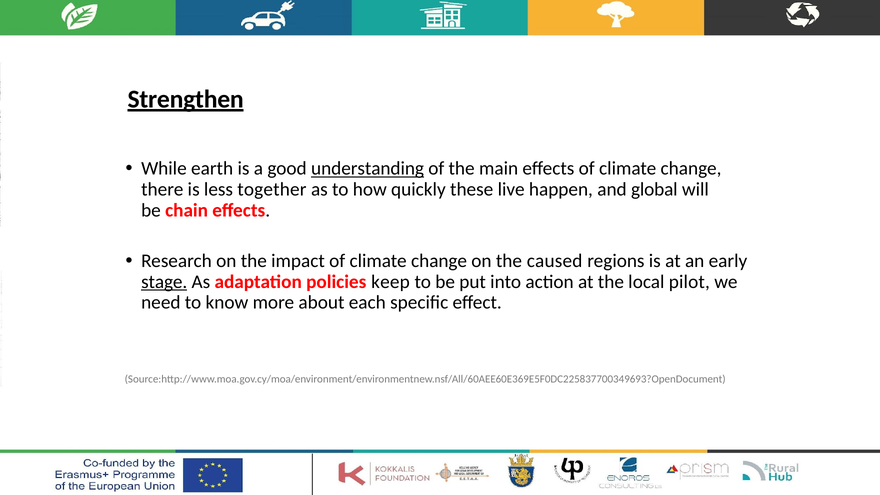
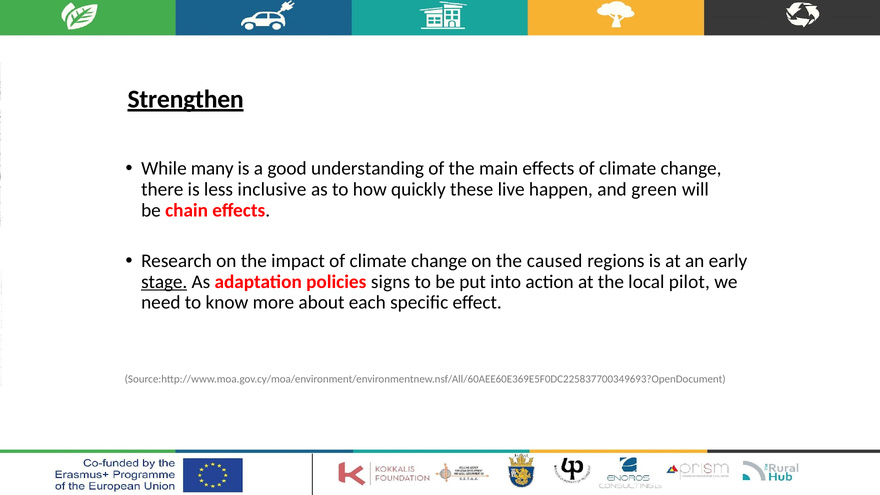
earth: earth -> many
understanding underline: present -> none
together: together -> inclusive
global: global -> green
keep: keep -> signs
